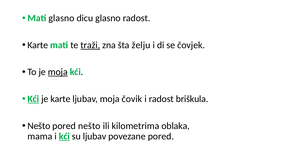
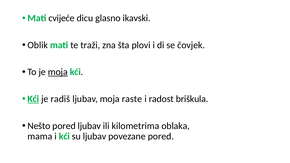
Mati glasno: glasno -> cvijeće
glasno radost: radost -> ikavski
Karte at (38, 45): Karte -> Oblik
traži underline: present -> none
želju: želju -> plovi
je karte: karte -> radiš
čovik: čovik -> raste
pored nešto: nešto -> ljubav
kći at (64, 136) underline: present -> none
